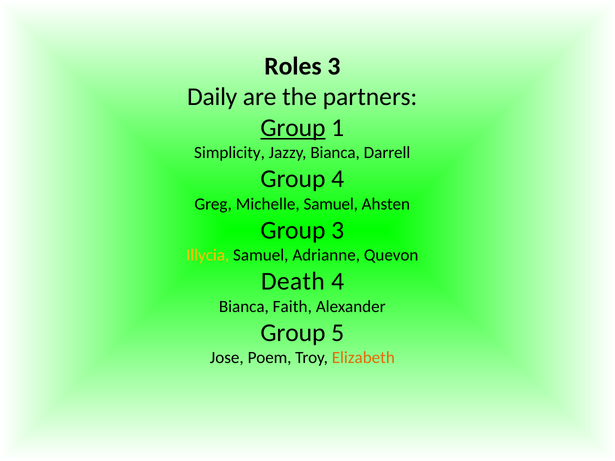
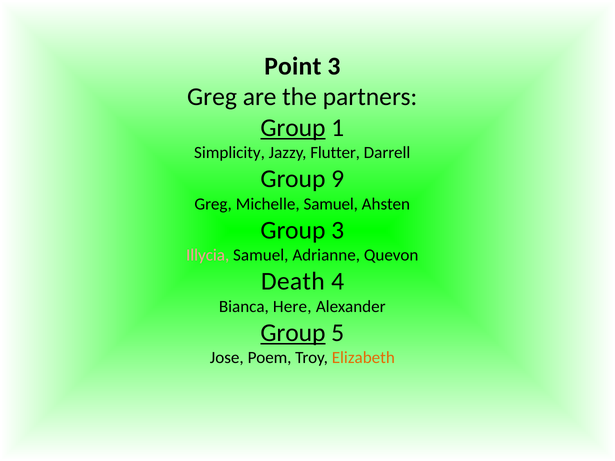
Roles: Roles -> Point
Daily at (212, 97): Daily -> Greg
Jazzy Bianca: Bianca -> Flutter
Group 4: 4 -> 9
Illycia colour: yellow -> pink
Faith: Faith -> Here
Group at (293, 333) underline: none -> present
